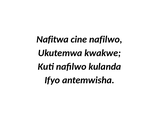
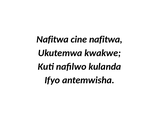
cine nafilwo: nafilwo -> nafitwa
